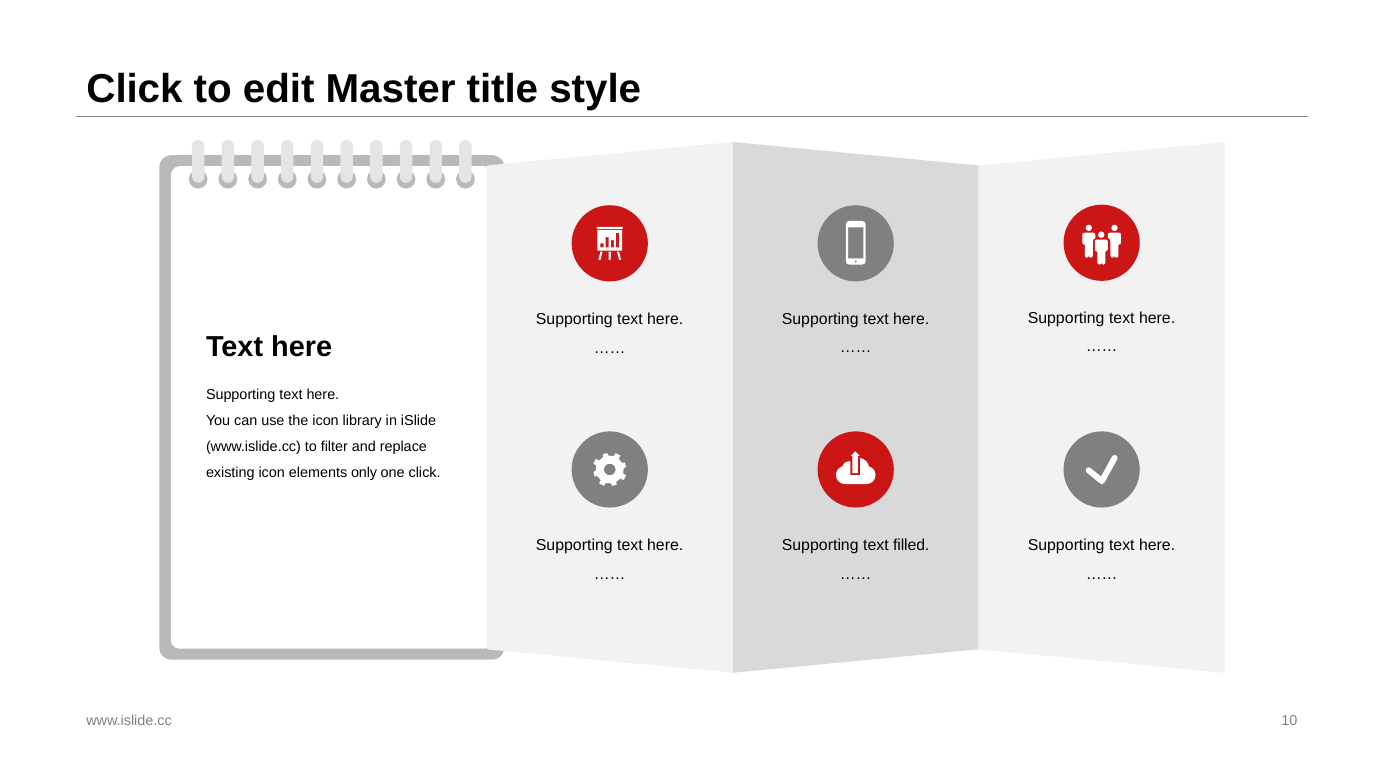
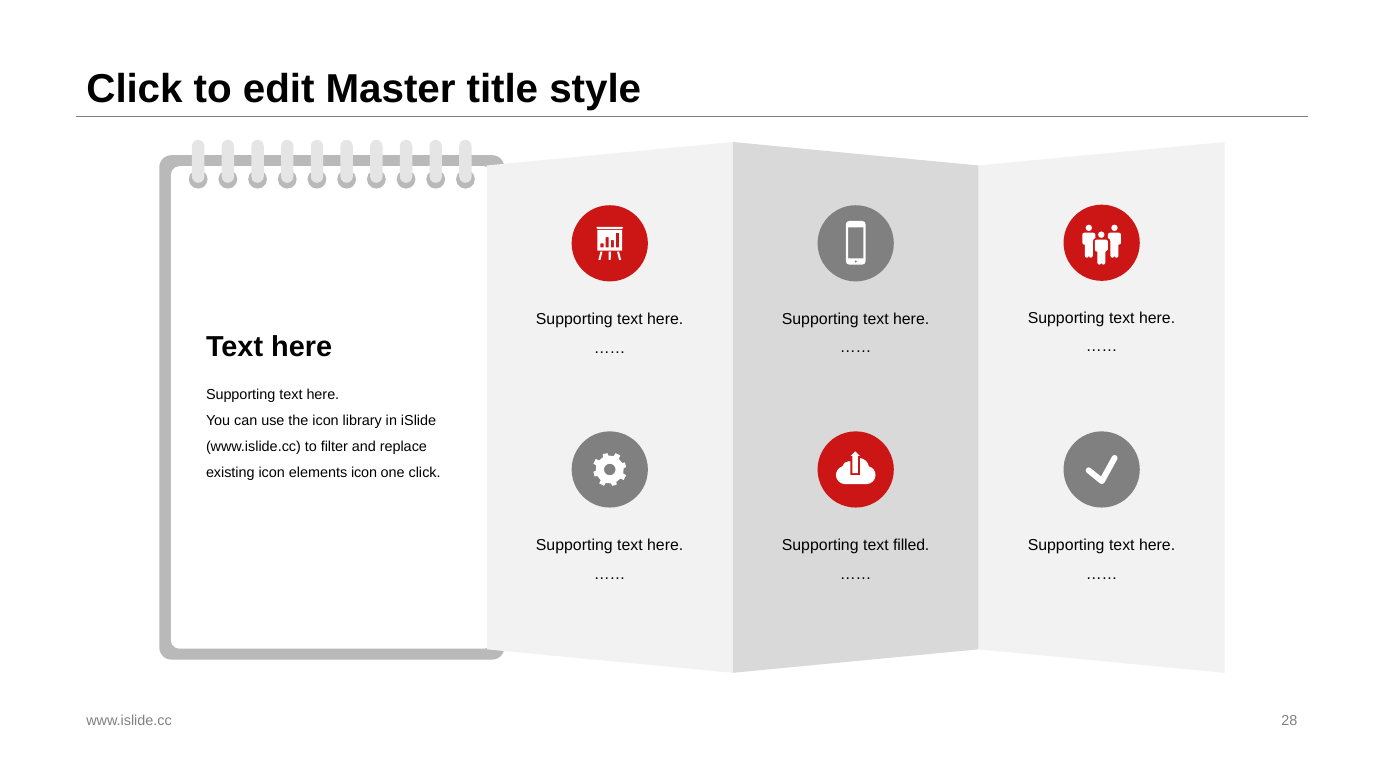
elements only: only -> icon
10: 10 -> 28
